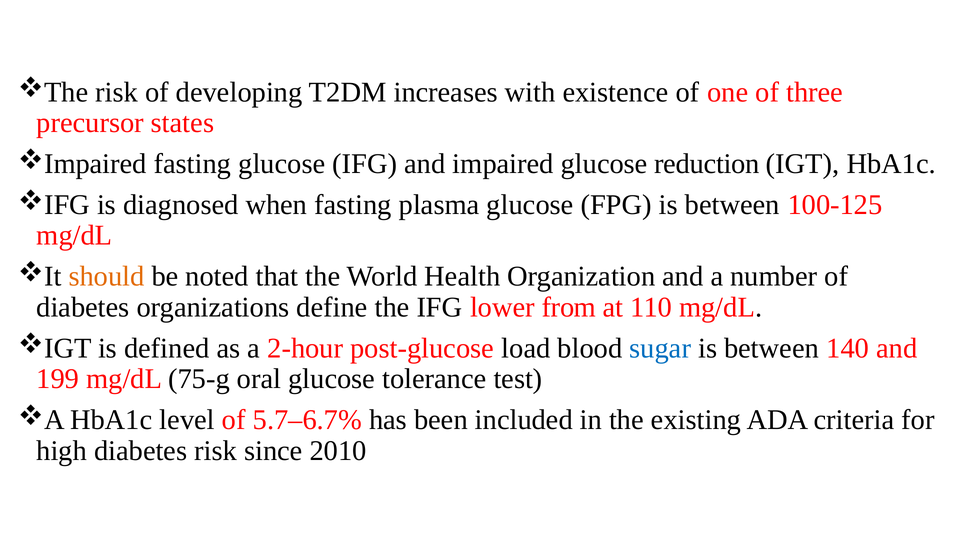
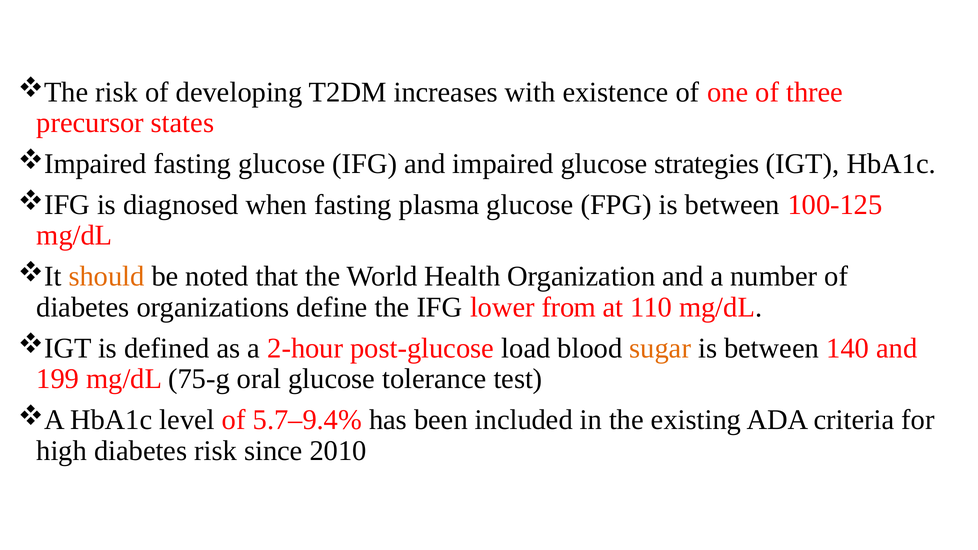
reduction: reduction -> strategies
sugar colour: blue -> orange
5.7–6.7%: 5.7–6.7% -> 5.7–9.4%
